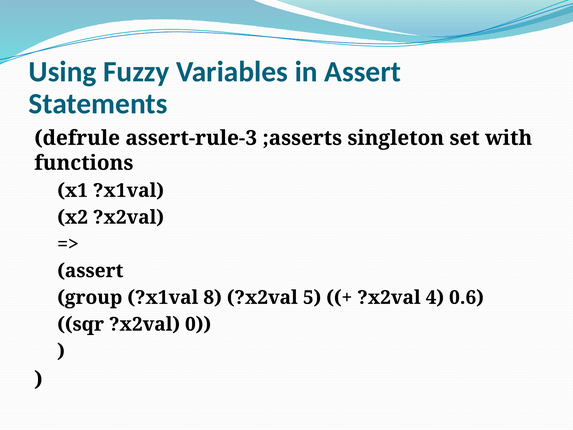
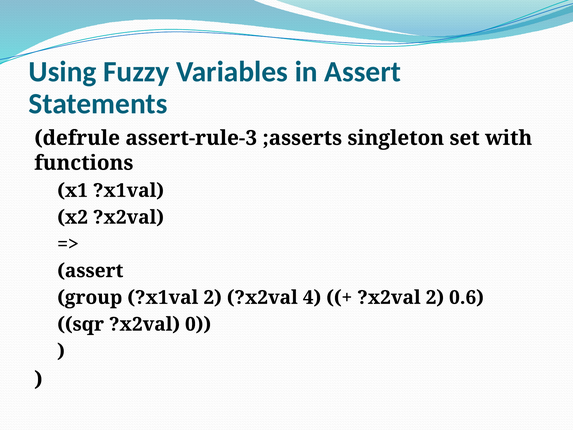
?x1val 8: 8 -> 2
5: 5 -> 4
?x2val 4: 4 -> 2
